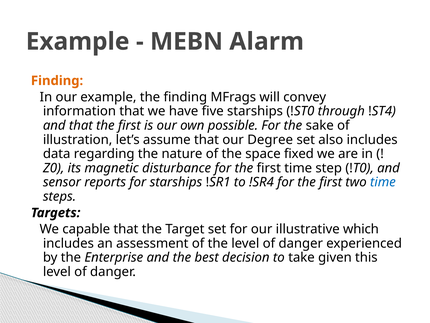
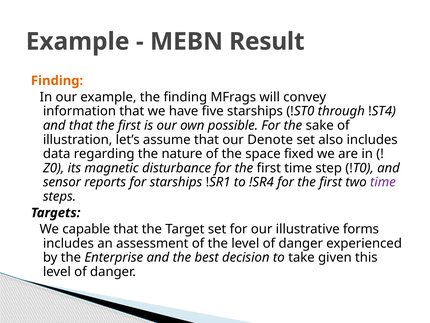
Alarm: Alarm -> Result
Degree: Degree -> Denote
time at (383, 182) colour: blue -> purple
which: which -> forms
